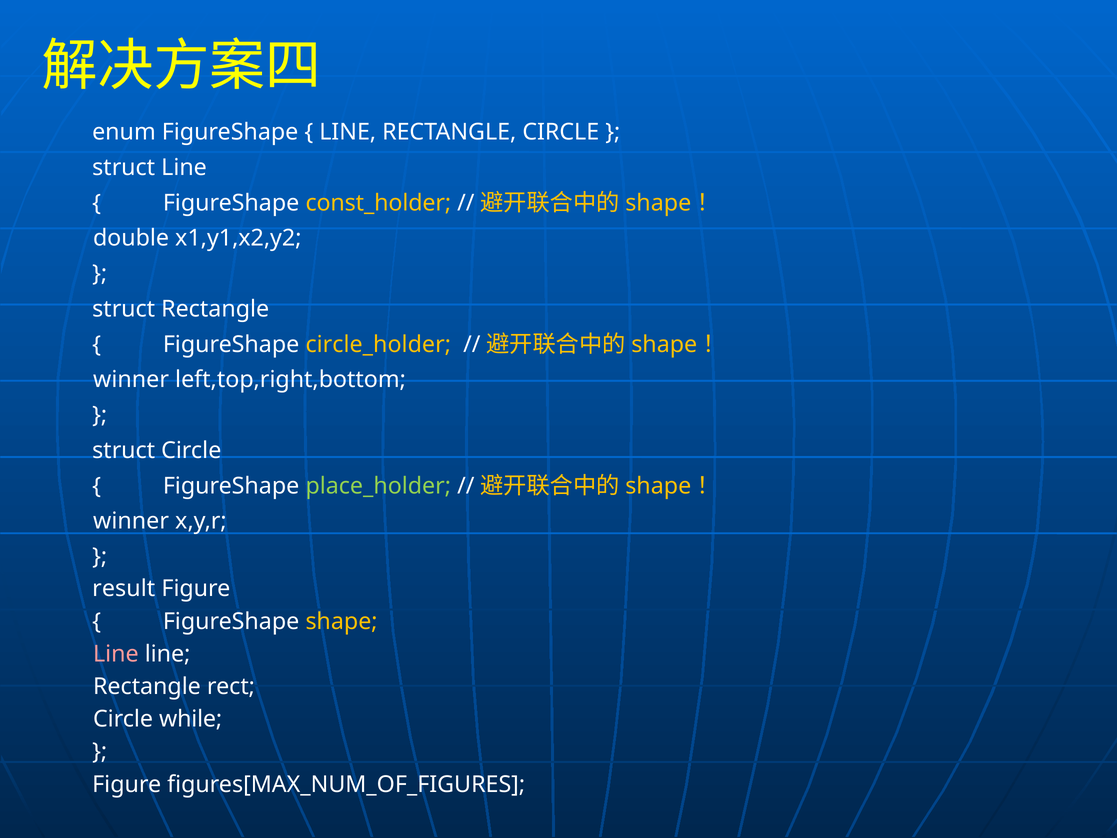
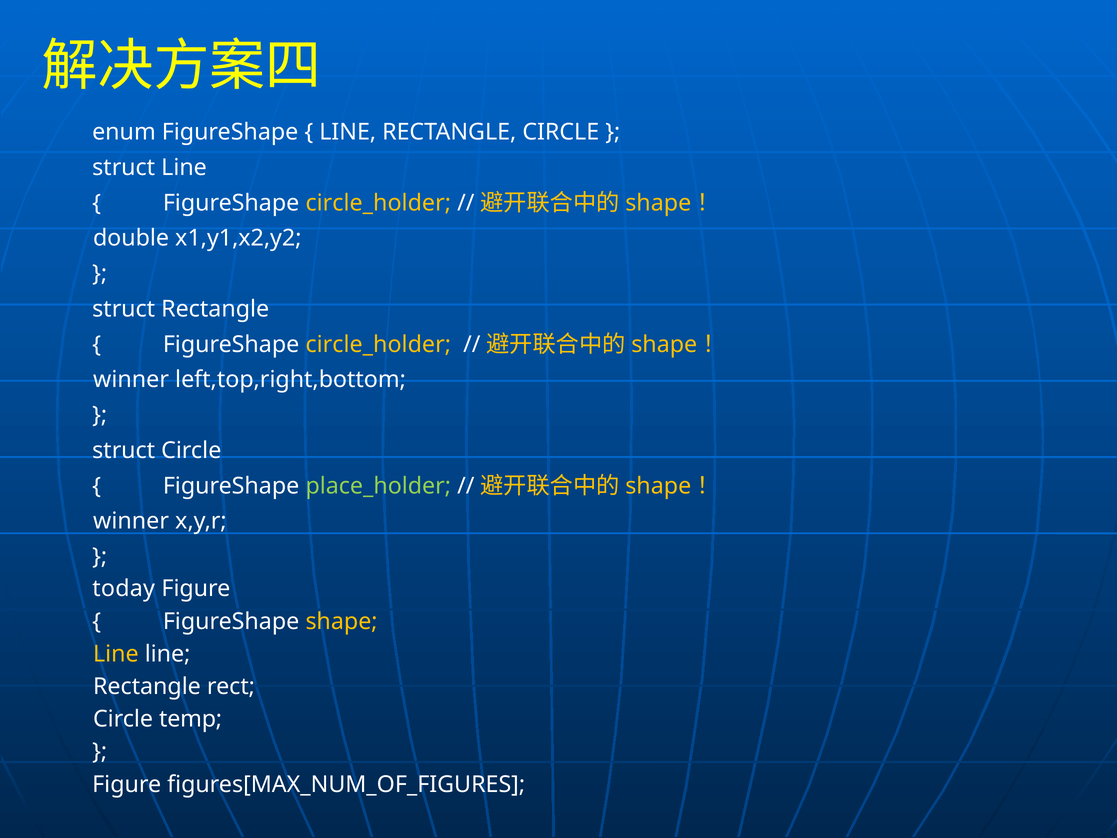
const_holder at (378, 203): const_holder -> circle_holder
result: result -> today
Line at (116, 654) colour: pink -> yellow
while: while -> temp
